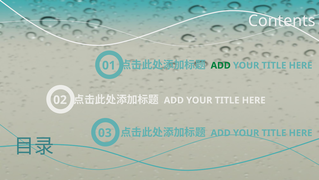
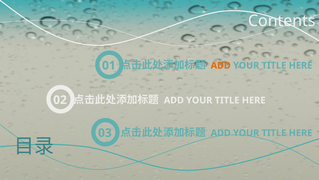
ADD at (221, 65) colour: green -> orange
